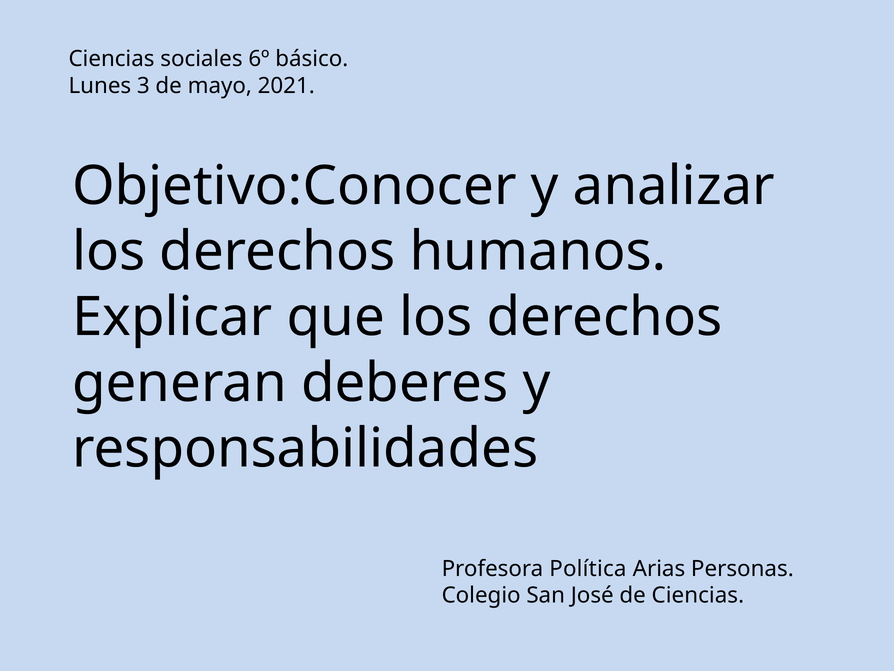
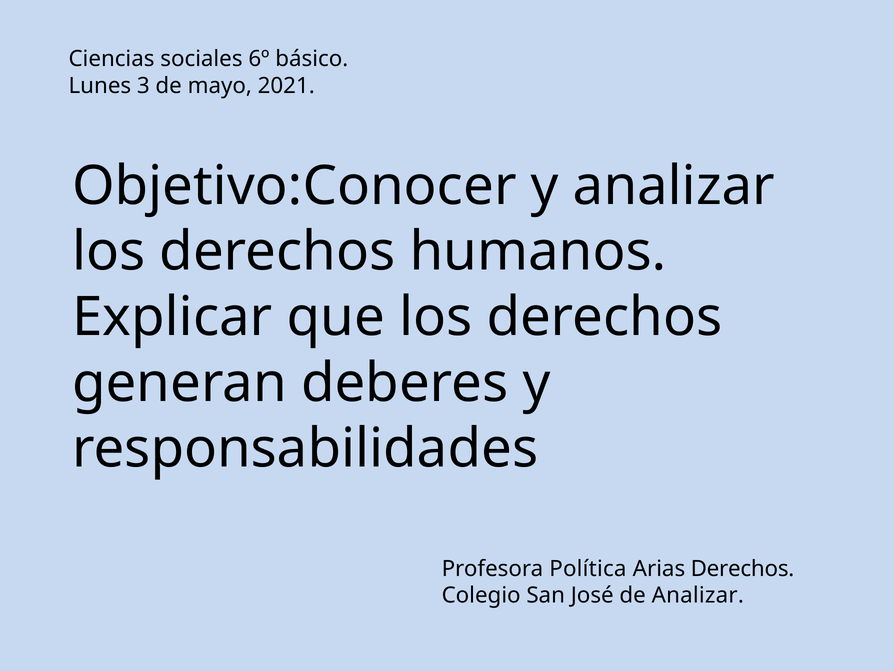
Arias Personas: Personas -> Derechos
de Ciencias: Ciencias -> Analizar
